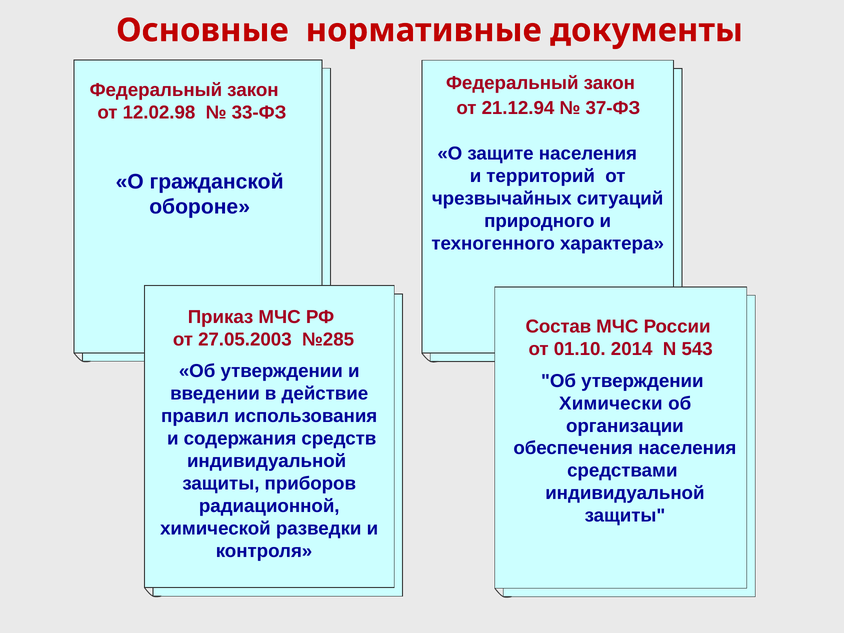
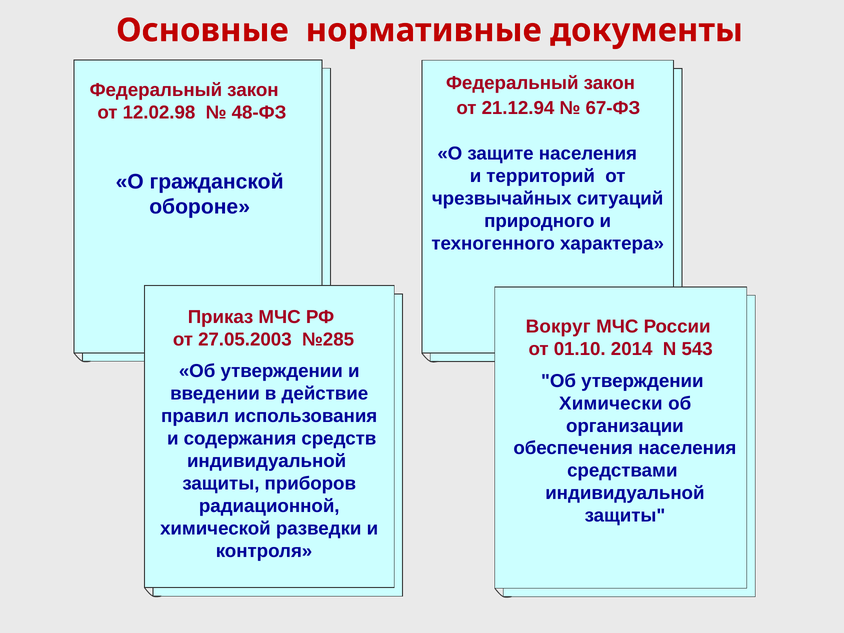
37-ФЗ: 37-ФЗ -> 67-ФЗ
33-ФЗ: 33-ФЗ -> 48-ФЗ
Состав: Состав -> Вокруг
